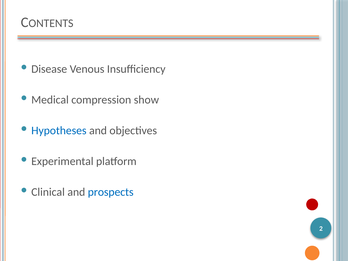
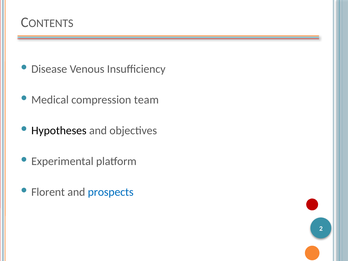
show: show -> team
Hypotheses colour: blue -> black
Clinical: Clinical -> Florent
